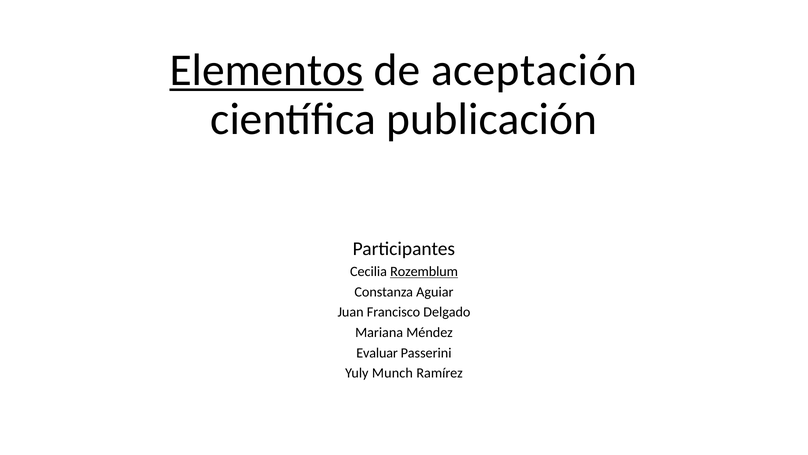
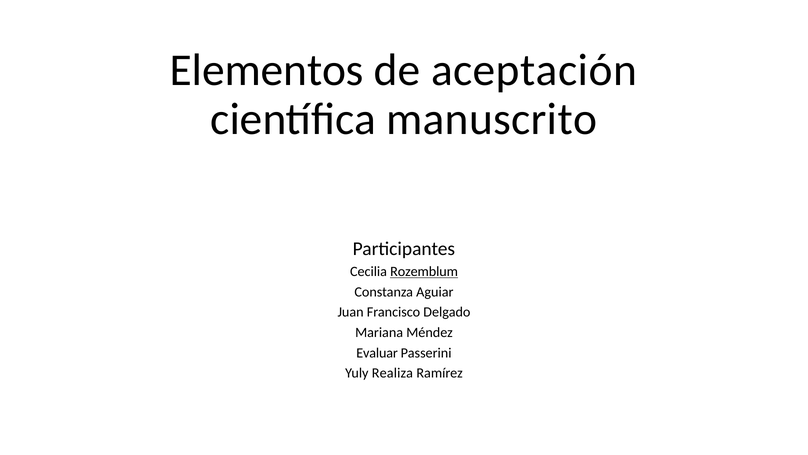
Elementos underline: present -> none
publicación: publicación -> manuscrito
Munch: Munch -> Realiza
